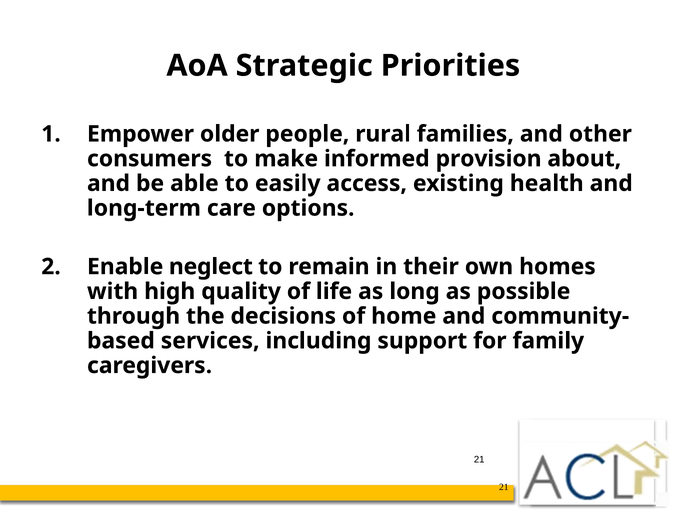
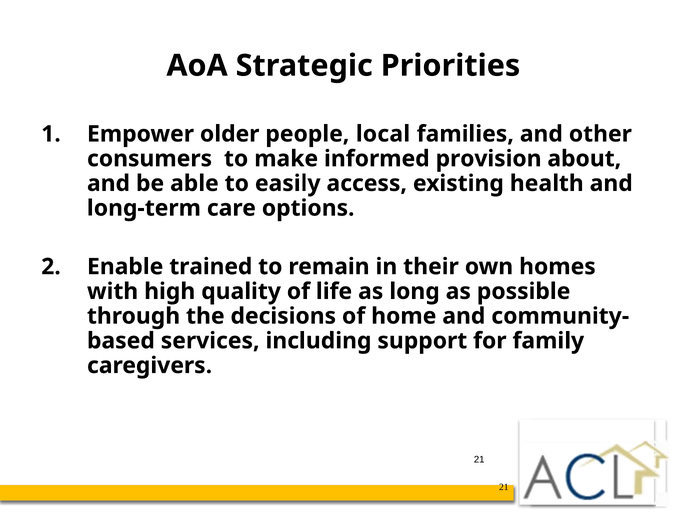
rural: rural -> local
neglect: neglect -> trained
